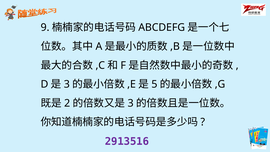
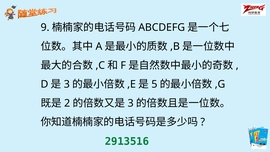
2913516 colour: purple -> green
